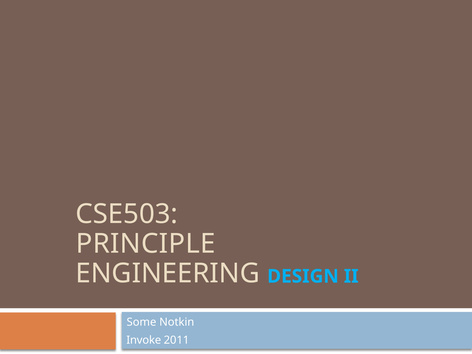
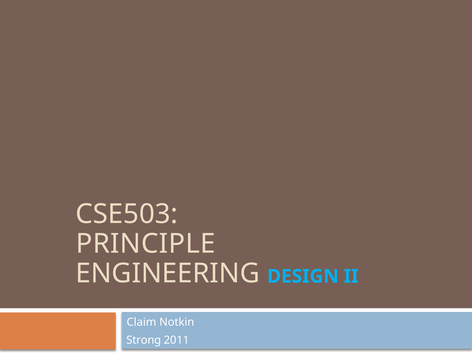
Some: Some -> Claim
Invoke: Invoke -> Strong
